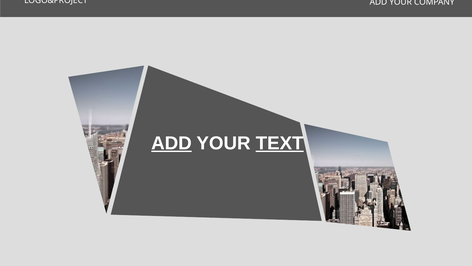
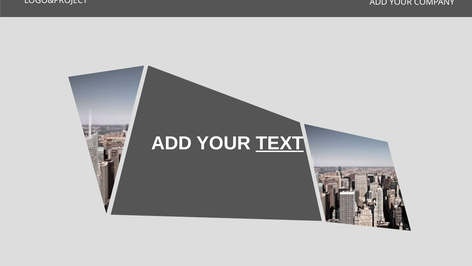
ADD at (171, 143) underline: present -> none
